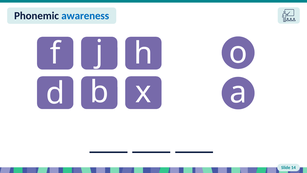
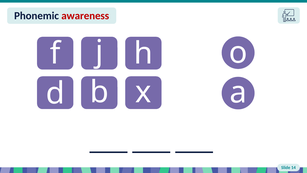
awareness colour: blue -> red
